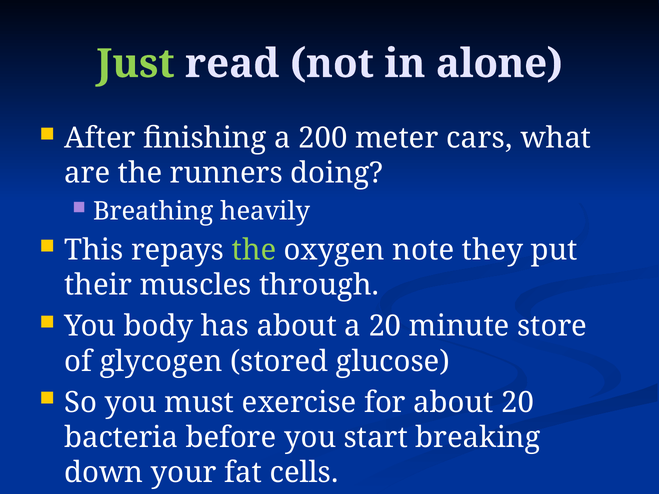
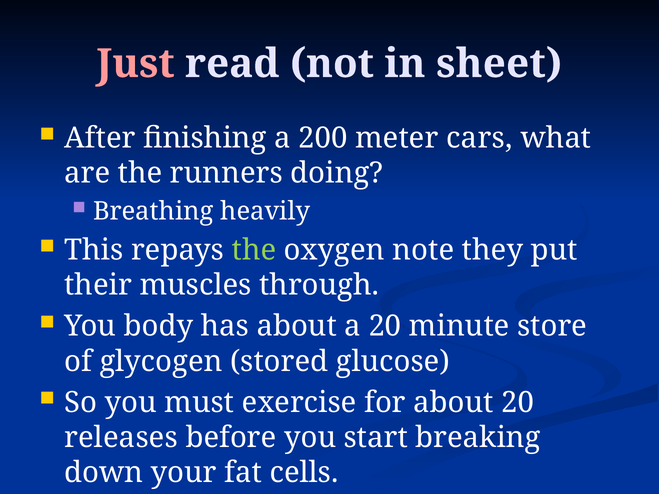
Just colour: light green -> pink
alone: alone -> sheet
bacteria: bacteria -> releases
